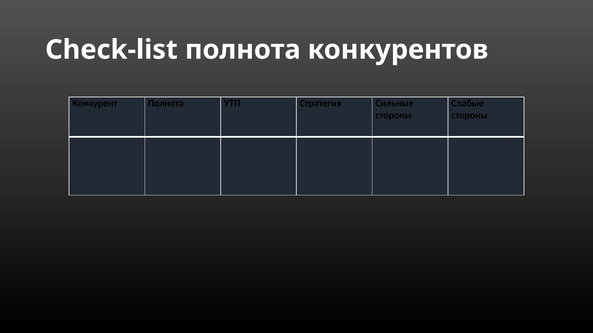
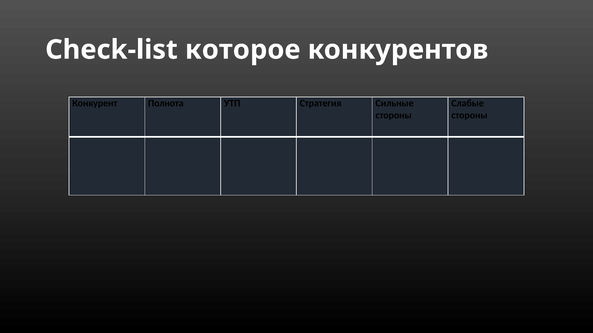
Check-list полнота: полнота -> которое
